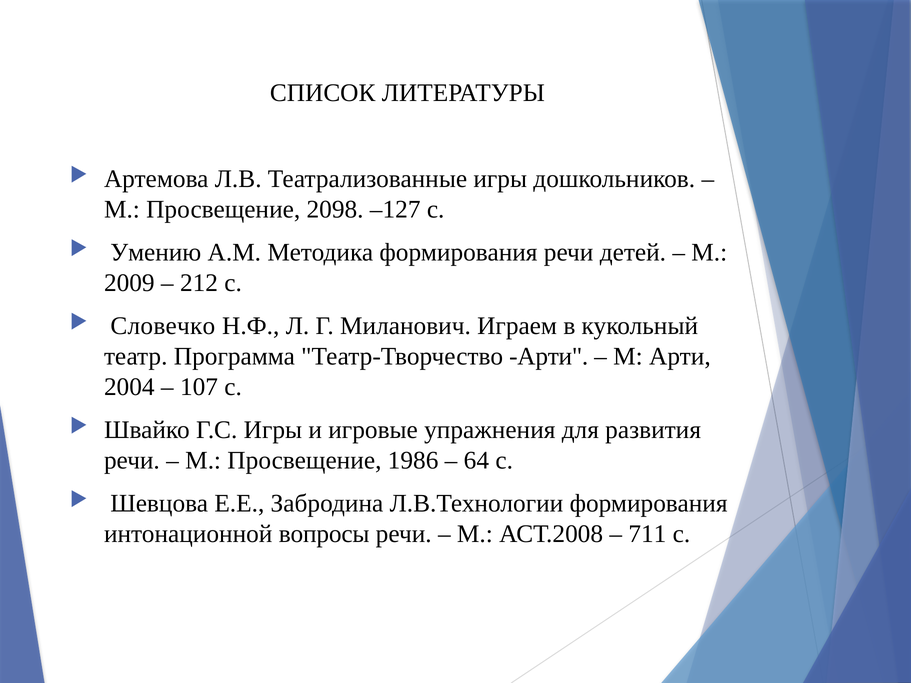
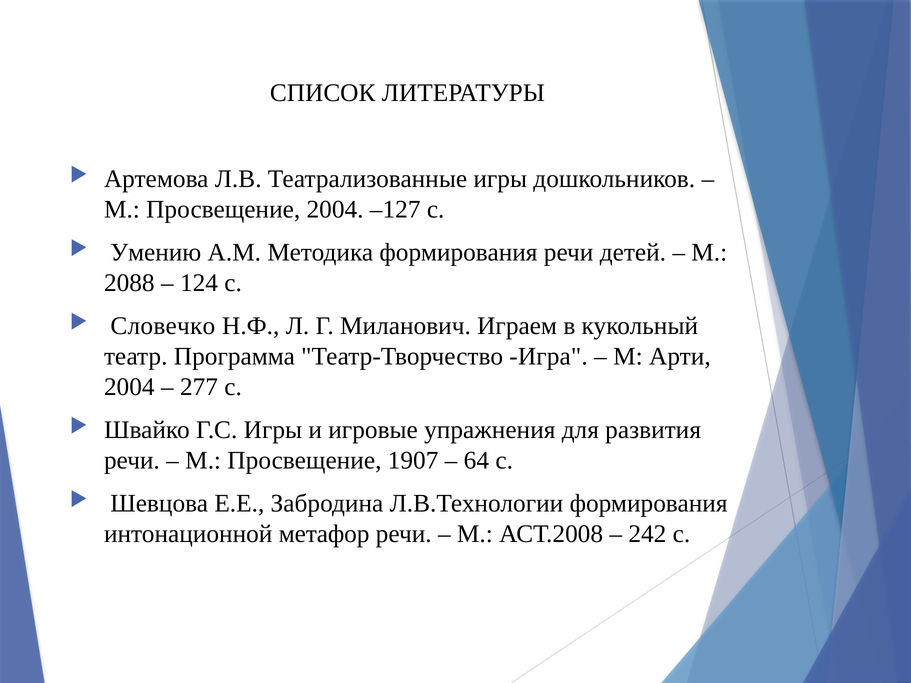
Просвещение 2098: 2098 -> 2004
2009: 2009 -> 2088
212: 212 -> 124
Театр-Творчество Арти: Арти -> Игра
107: 107 -> 277
1986: 1986 -> 1907
вопросы: вопросы -> метафор
711: 711 -> 242
